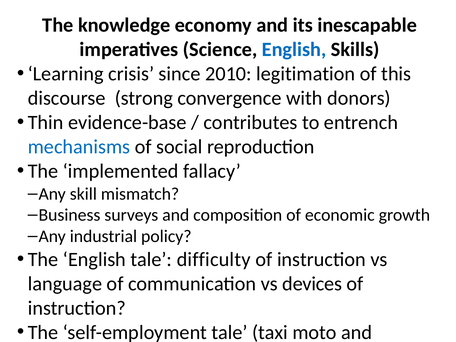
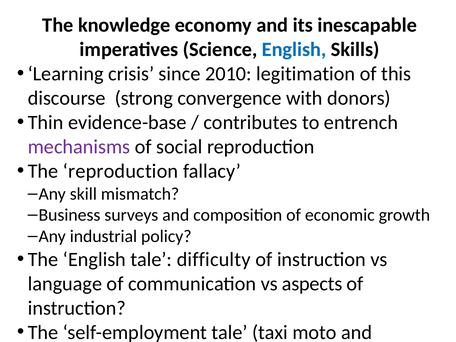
mechanisms colour: blue -> purple
The implemented: implemented -> reproduction
devices: devices -> aspects
